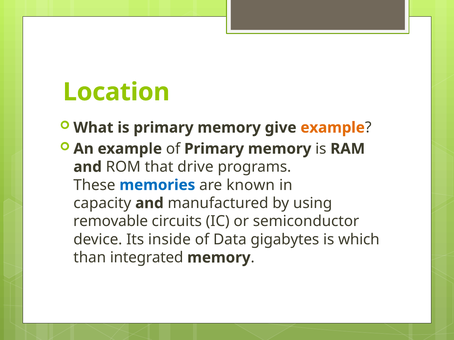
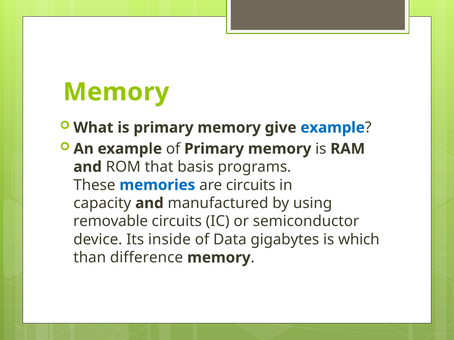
Location at (116, 92): Location -> Memory
example at (333, 128) colour: orange -> blue
drive: drive -> basis
are known: known -> circuits
integrated: integrated -> difference
